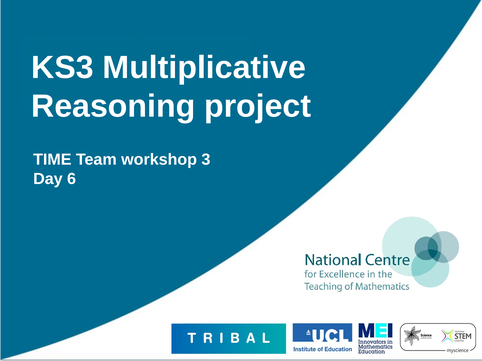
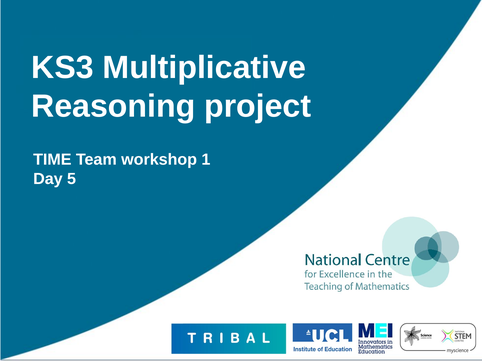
3: 3 -> 1
6: 6 -> 5
